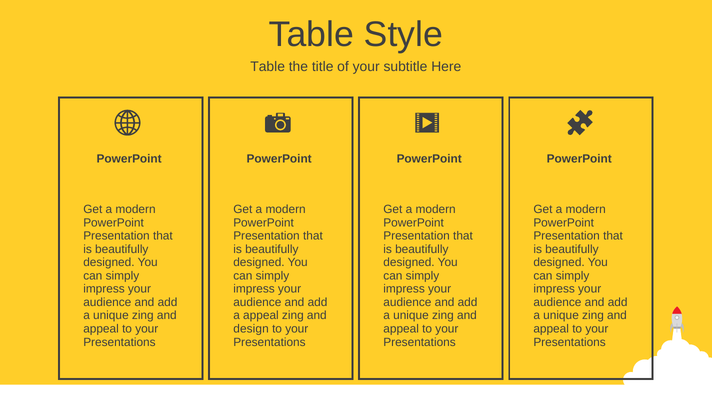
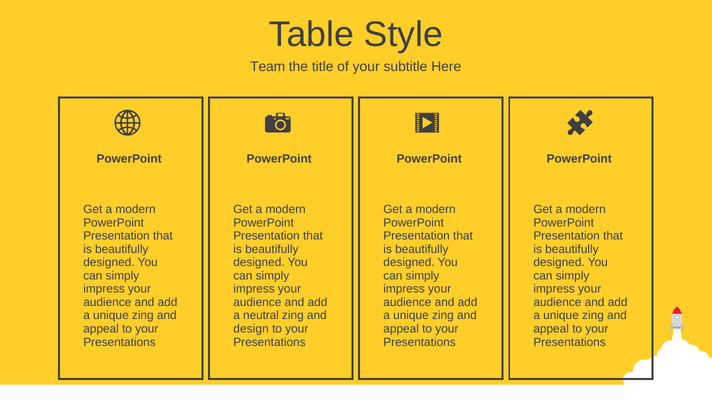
Table at (268, 67): Table -> Team
a appeal: appeal -> neutral
